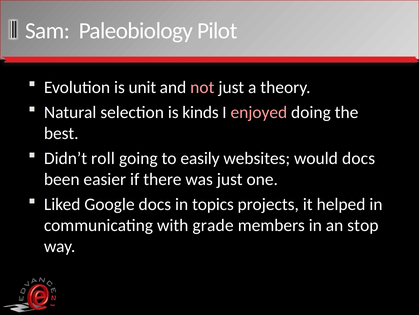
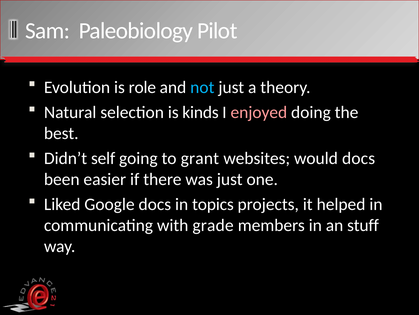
unit: unit -> role
not colour: pink -> light blue
roll: roll -> self
easily: easily -> grant
stop: stop -> stuff
